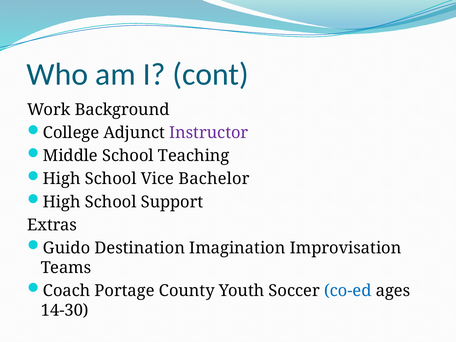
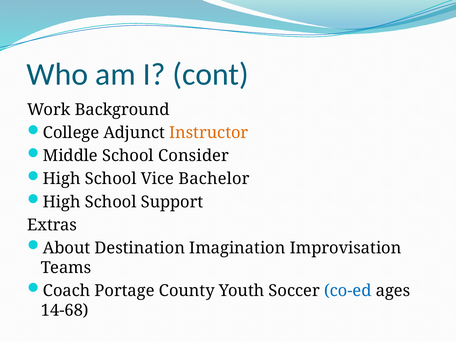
Instructor colour: purple -> orange
Teaching: Teaching -> Consider
Guido: Guido -> About
14-30: 14-30 -> 14-68
